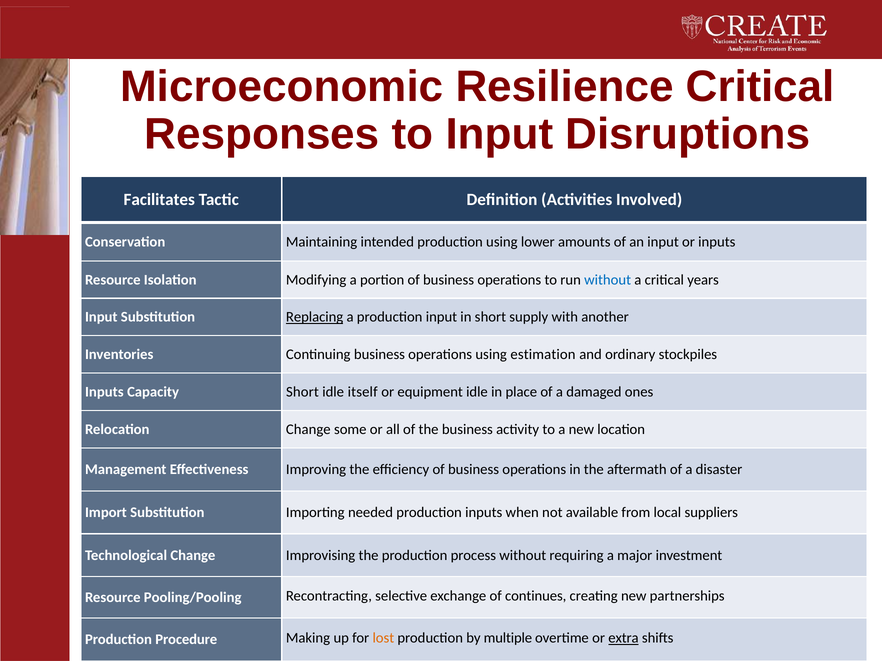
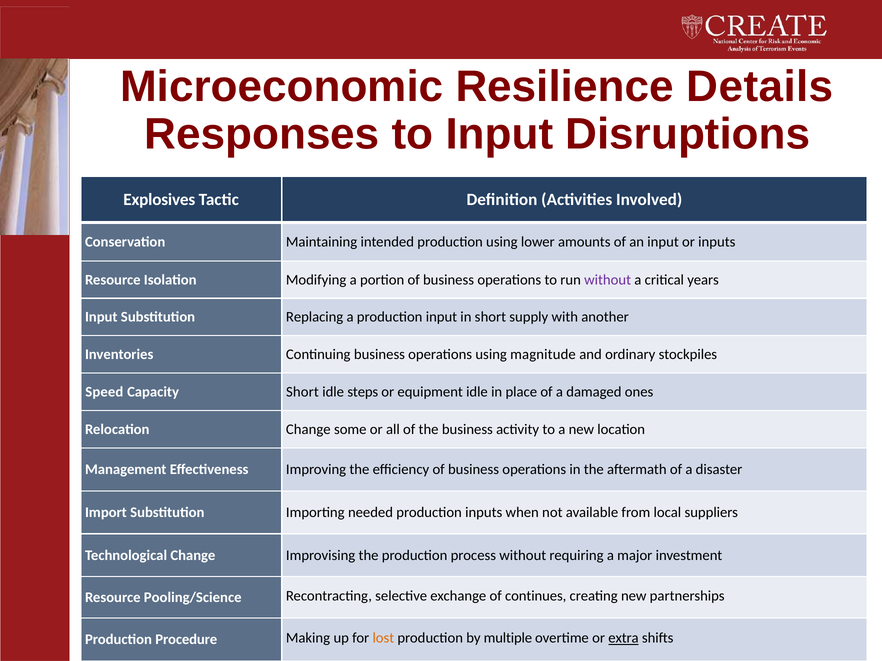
Resilience Critical: Critical -> Details
Facilitates: Facilitates -> Explosives
without at (608, 280) colour: blue -> purple
Replacing underline: present -> none
estimation: estimation -> magnitude
Inputs at (104, 392): Inputs -> Speed
itself: itself -> steps
Pooling/Pooling: Pooling/Pooling -> Pooling/Science
